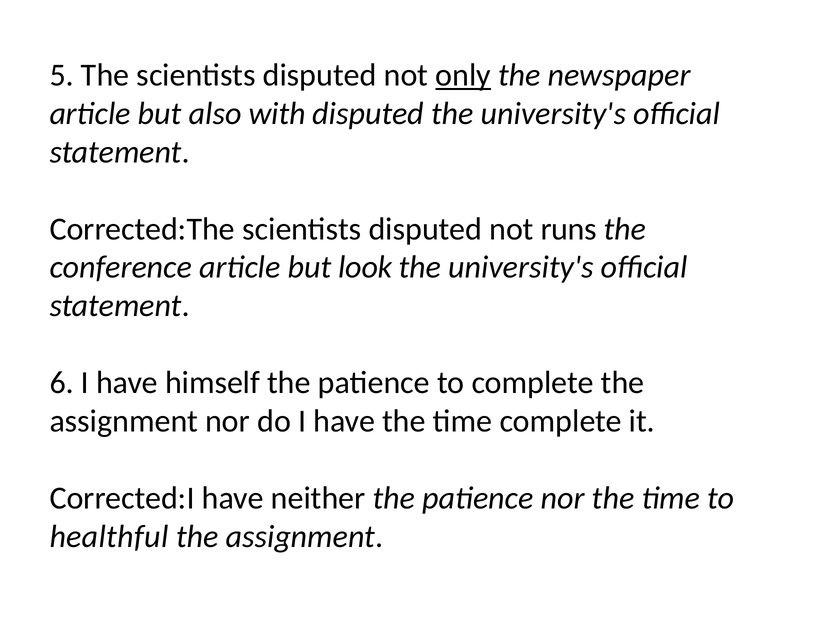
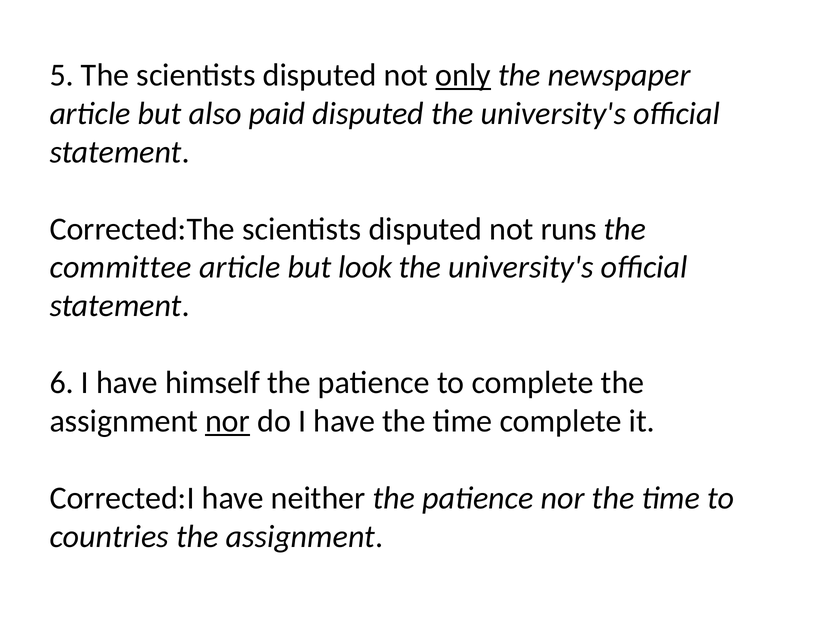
with: with -> paid
conference: conference -> committee
nor at (227, 421) underline: none -> present
healthful: healthful -> countries
